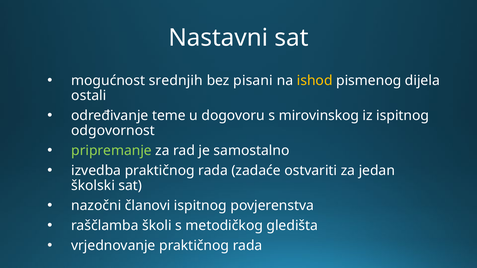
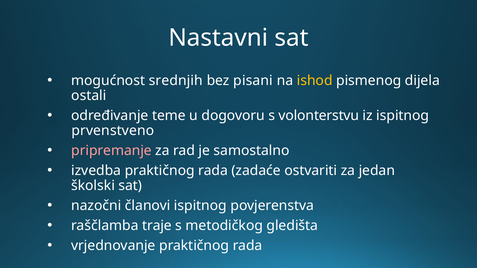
mirovinskog: mirovinskog -> volonterstvu
odgovornost: odgovornost -> prvenstveno
pripremanje colour: light green -> pink
školi: školi -> traje
